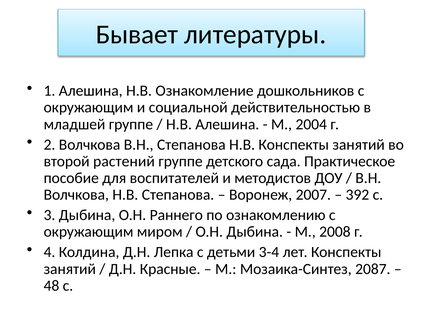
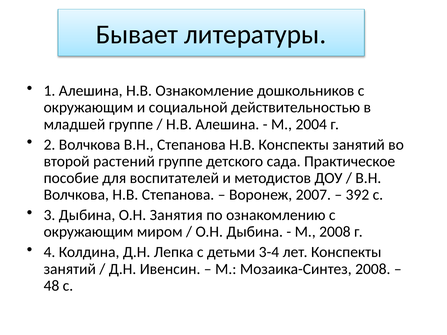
Раннего: Раннего -> Занятия
Красные: Красные -> Ивенсин
Мозаика-Синтез 2087: 2087 -> 2008
